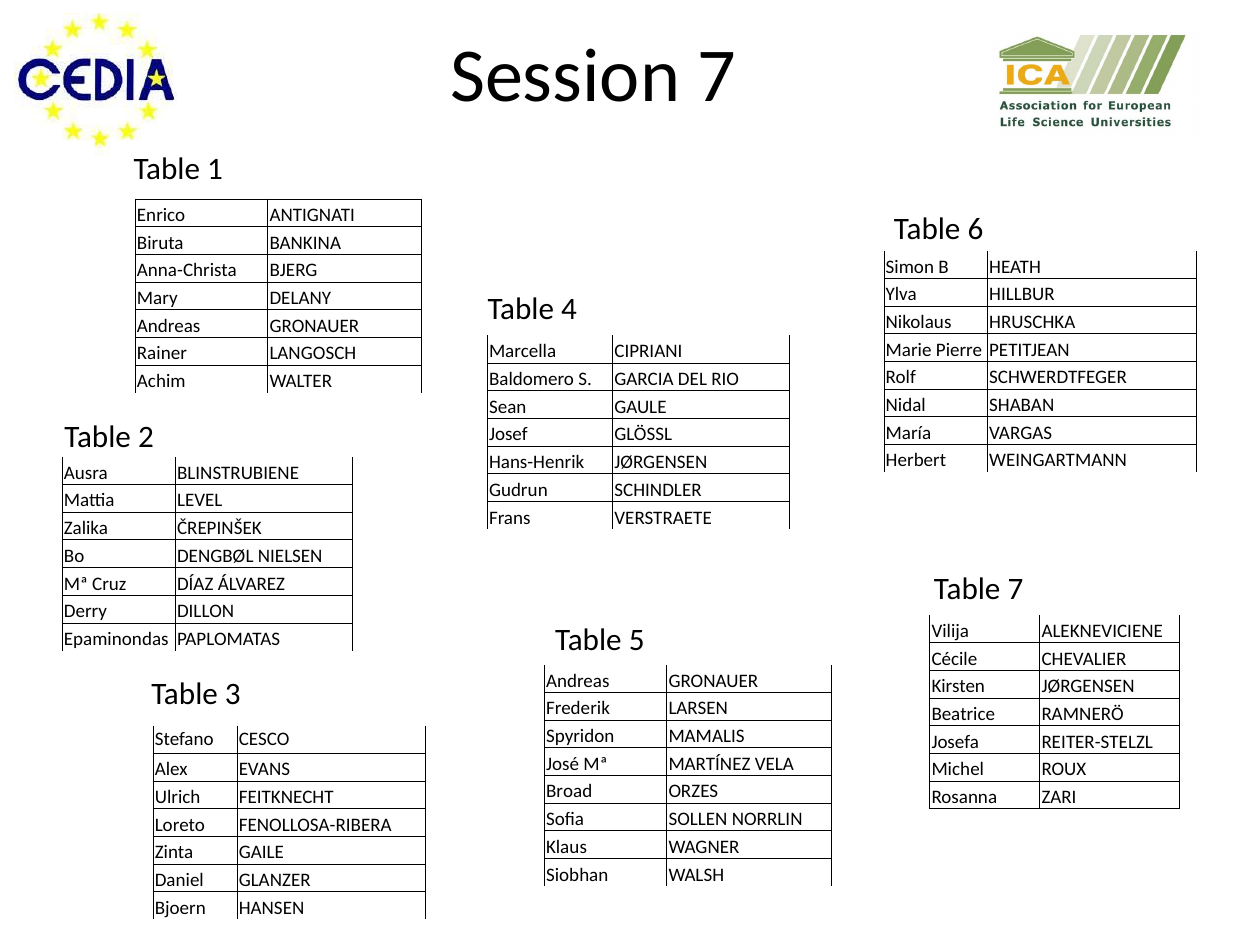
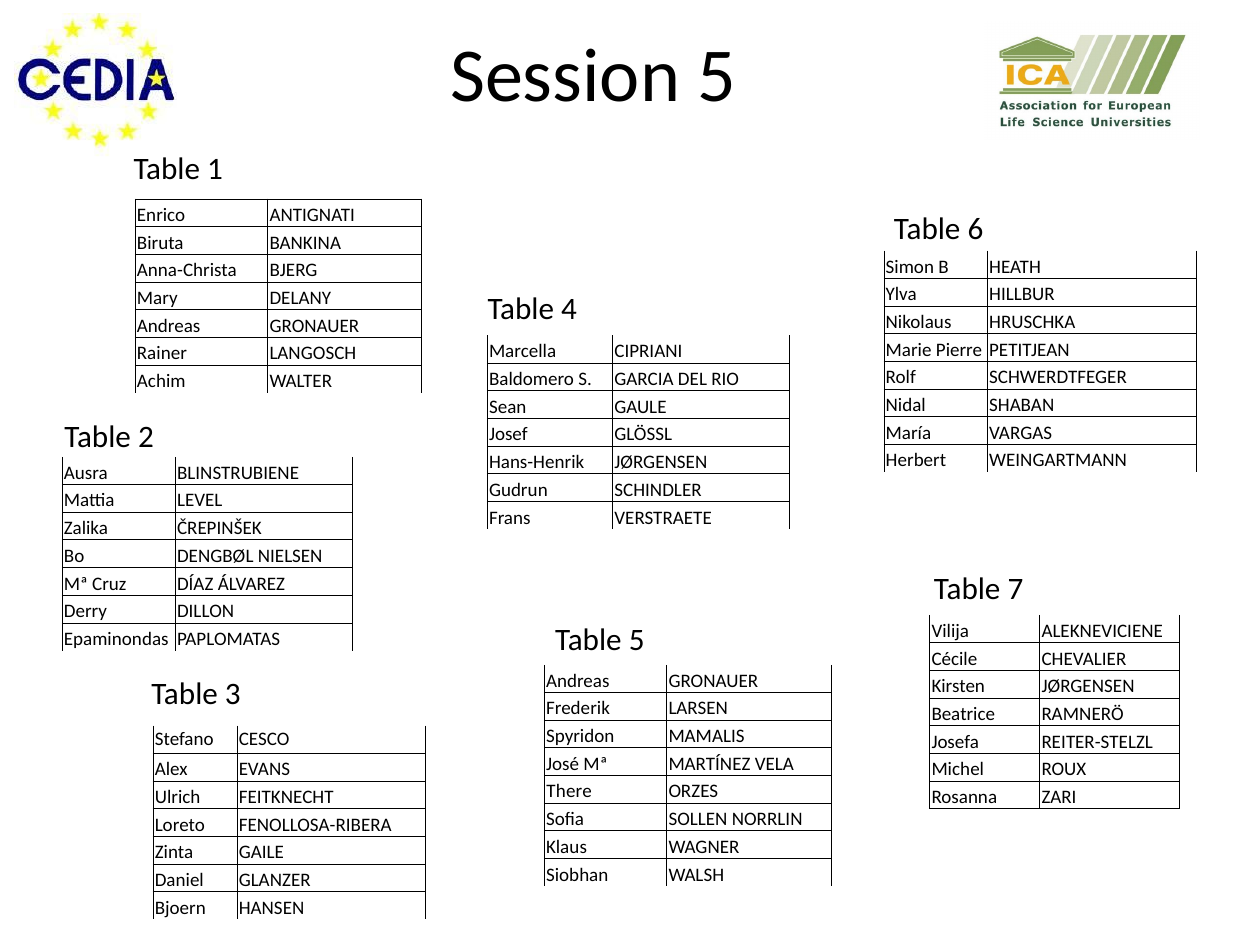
Session 7: 7 -> 5
Broad: Broad -> There
